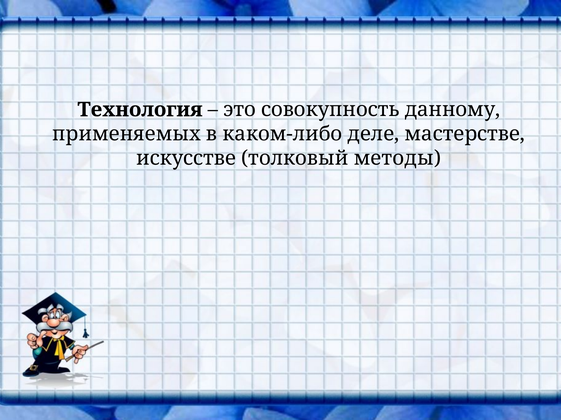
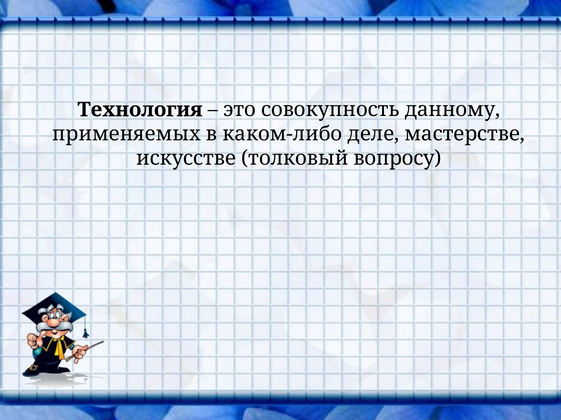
методы: методы -> вопросу
